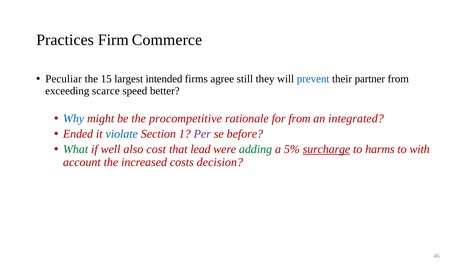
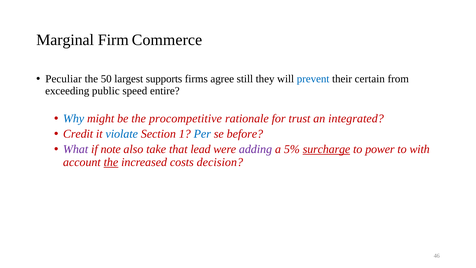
Practices: Practices -> Marginal
15: 15 -> 50
intended: intended -> supports
partner: partner -> certain
scarce: scarce -> public
better: better -> entire
for from: from -> trust
Ended: Ended -> Credit
Per colour: purple -> blue
What colour: green -> purple
well: well -> note
cost: cost -> take
adding colour: green -> purple
harms: harms -> power
the at (111, 162) underline: none -> present
